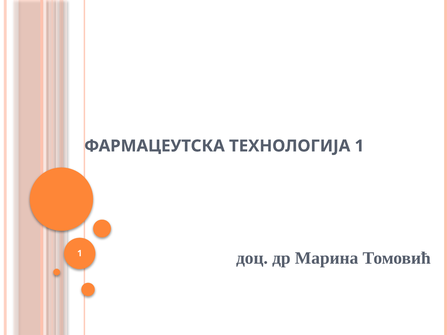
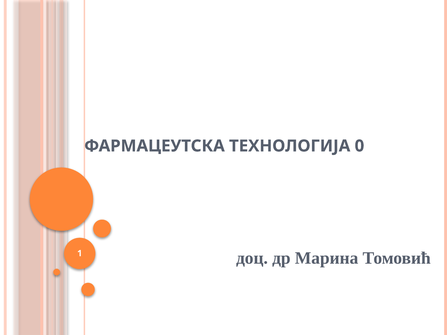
ТЕХНОЛОГИЈА 1: 1 -> 0
